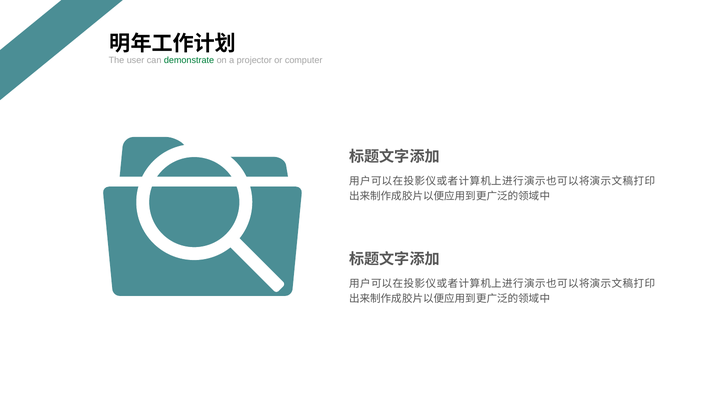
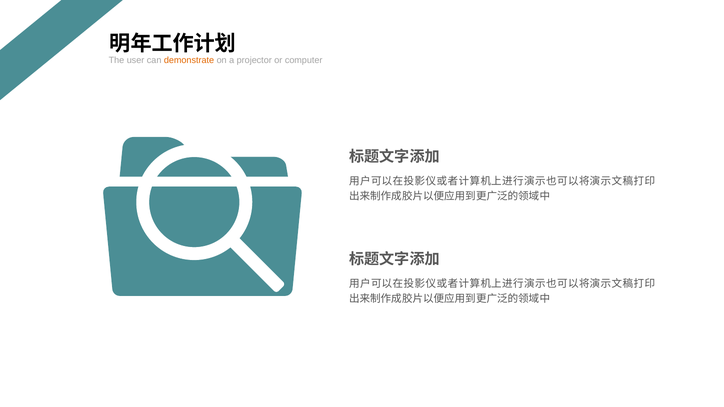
demonstrate colour: green -> orange
